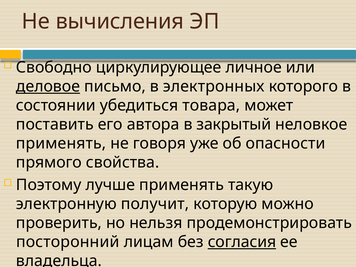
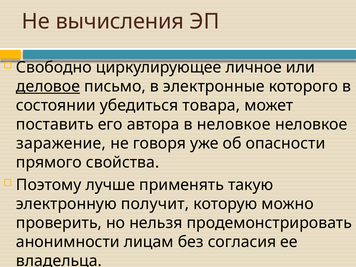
электронных: электронных -> электронные
в закрытый: закрытый -> неловкое
применять at (61, 143): применять -> заражение
посторонний: посторонний -> анонимности
согласия underline: present -> none
